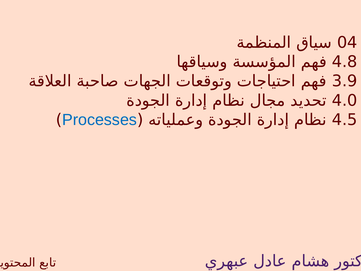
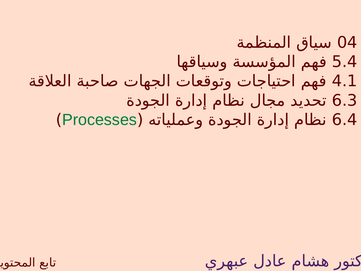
4.8: 4.8 -> 5.4
3.9: 3.9 -> 4.1
4.0: 4.0 -> 6.3
Processes colour: blue -> green
4.5: 4.5 -> 6.4
